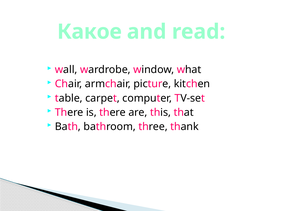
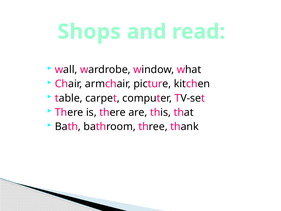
Какое: Какое -> Shops
